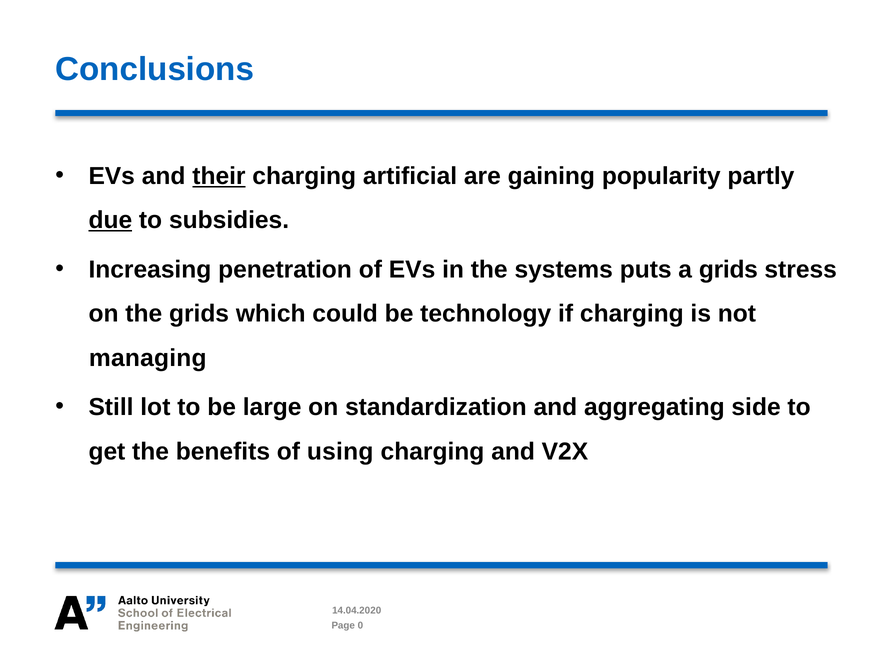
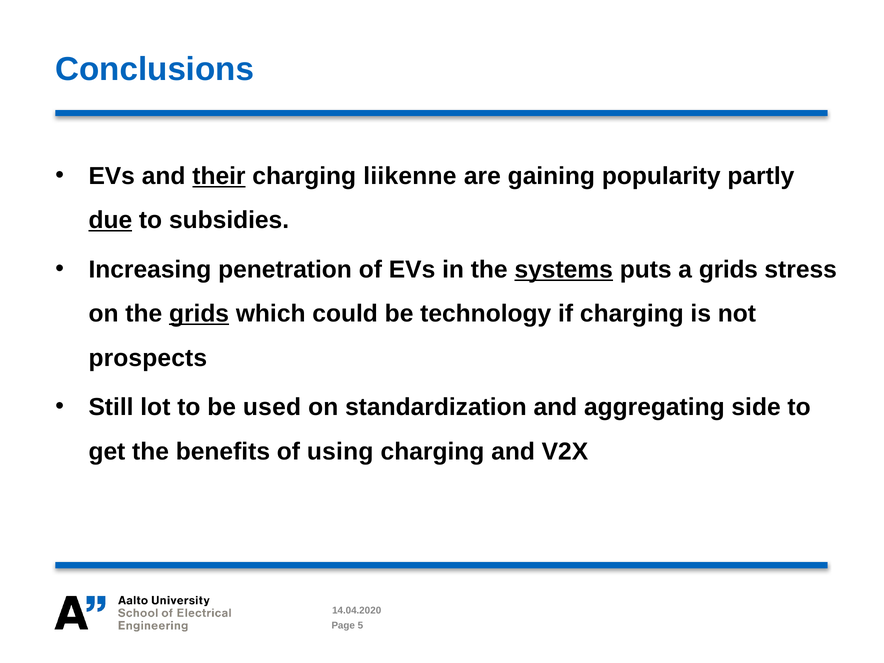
artificial: artificial -> liikenne
systems underline: none -> present
grids at (199, 314) underline: none -> present
managing: managing -> prospects
large: large -> used
0: 0 -> 5
